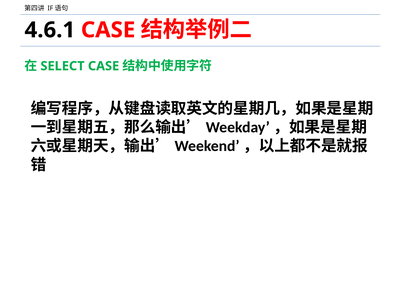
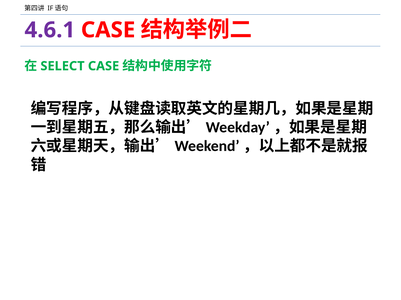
4.6.1 colour: black -> purple
